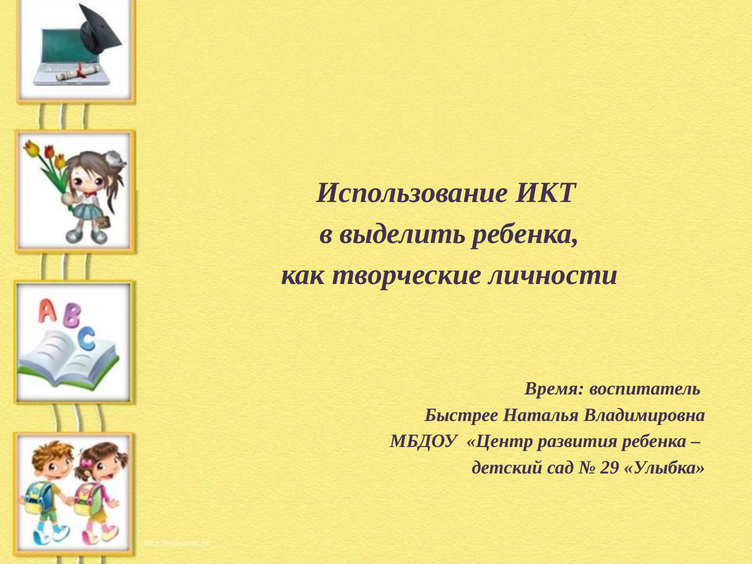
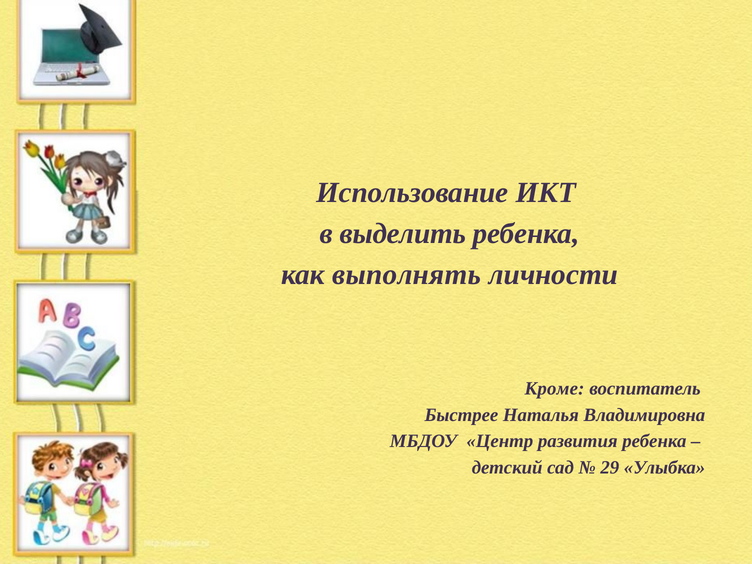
творческие: творческие -> выполнять
Время: Время -> Кроме
